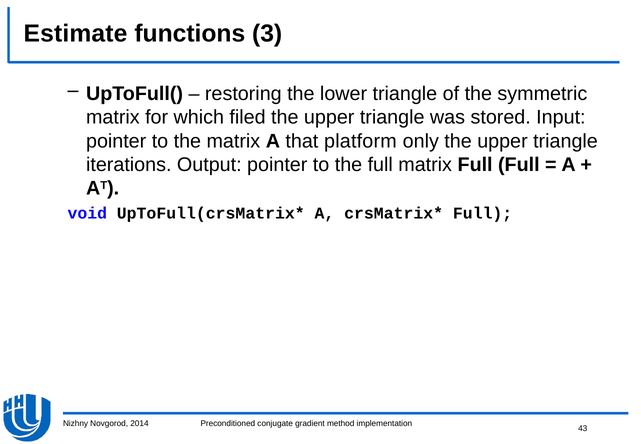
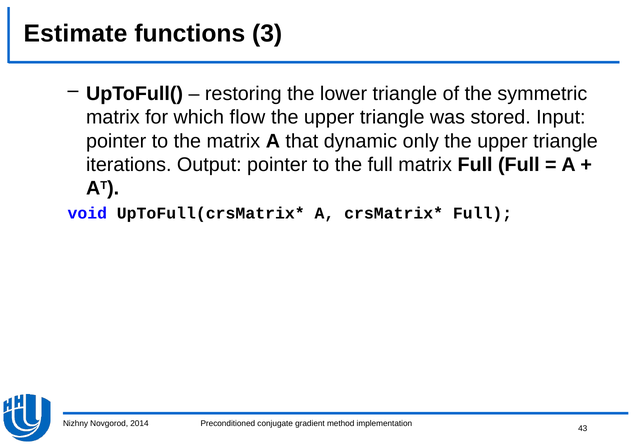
filed: filed -> flow
platform: platform -> dynamic
